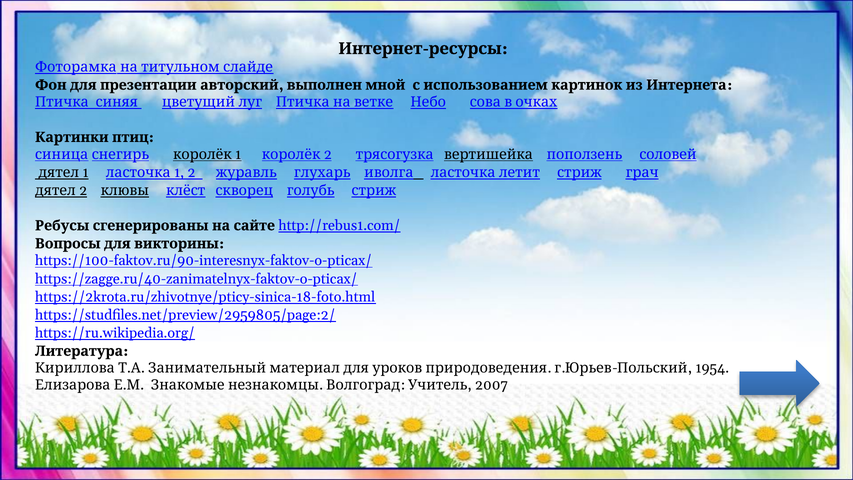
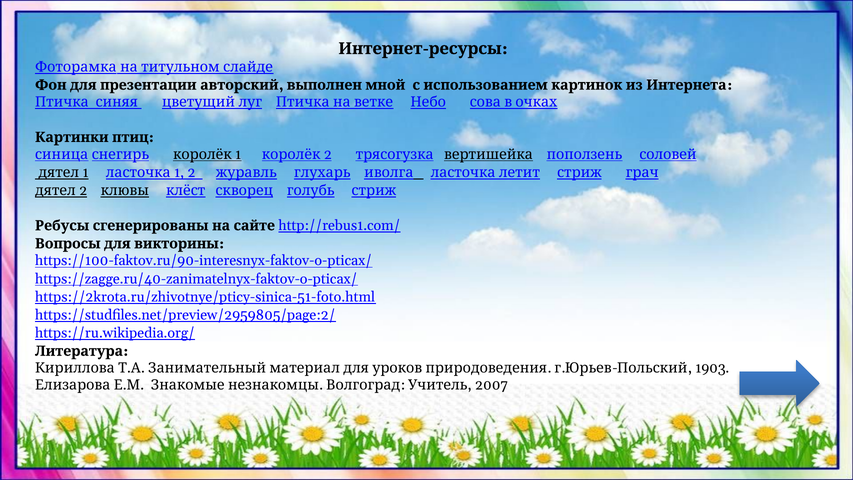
https://2krota.ru/zhivotnye/pticy-sinica-18-foto.html: https://2krota.ru/zhivotnye/pticy-sinica-18-foto.html -> https://2krota.ru/zhivotnye/pticy-sinica-51-foto.html
1954: 1954 -> 1903
